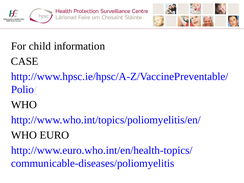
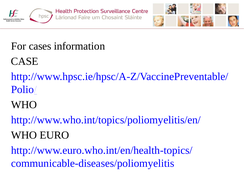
child: child -> cases
